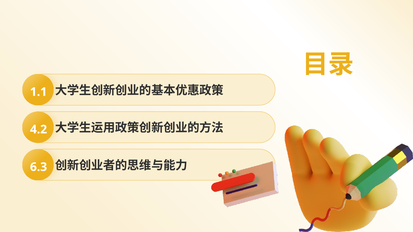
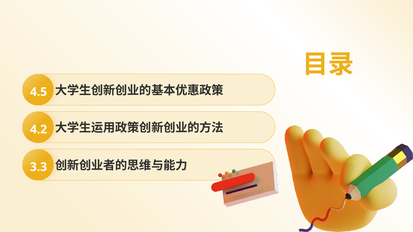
1.1: 1.1 -> 4.5
6.3: 6.3 -> 3.3
